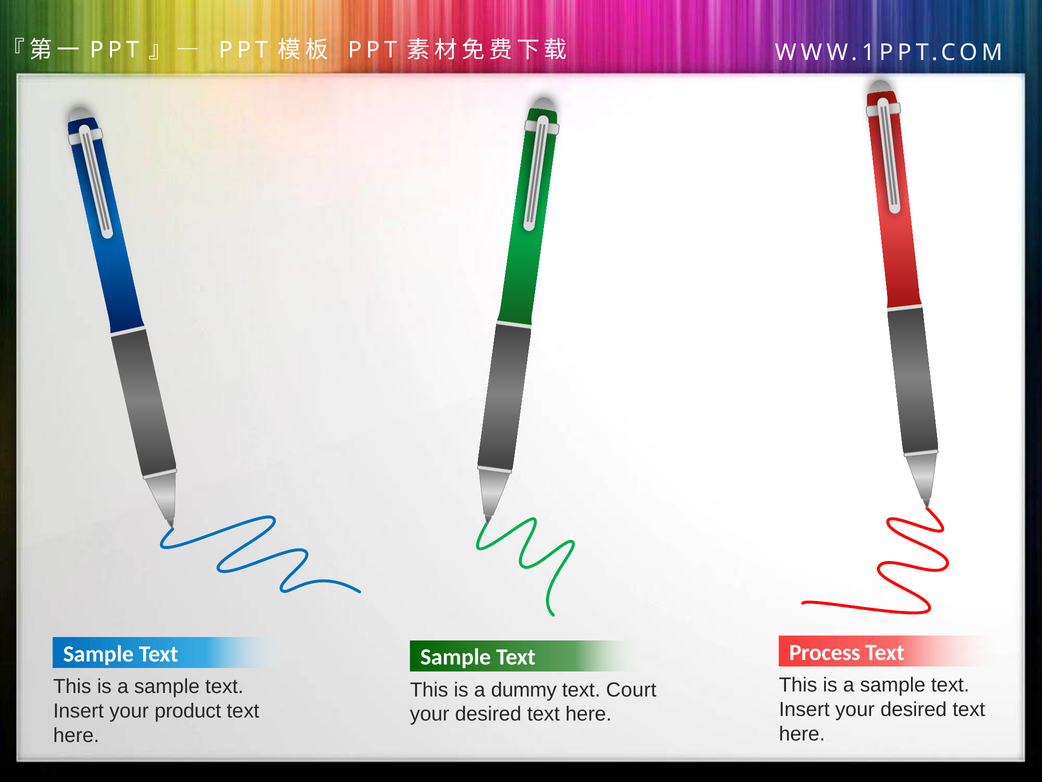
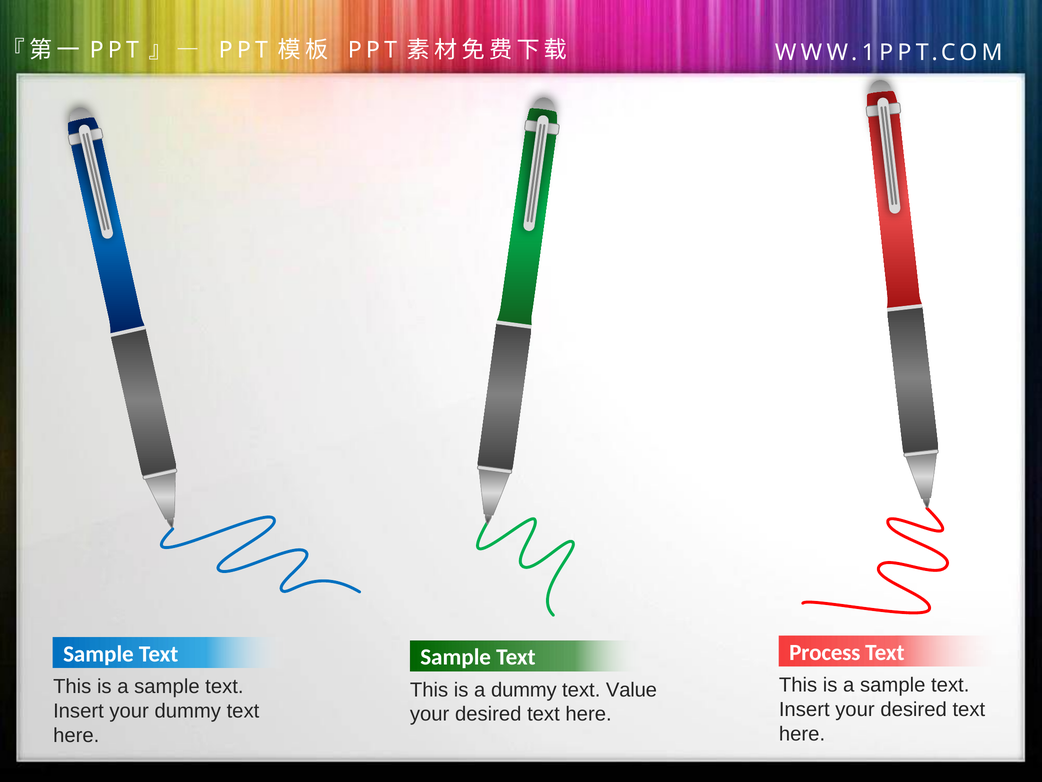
Court: Court -> Value
your product: product -> dummy
